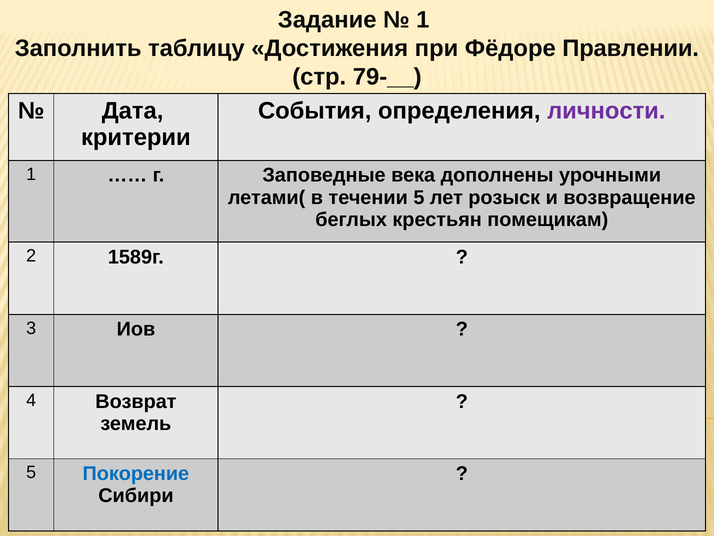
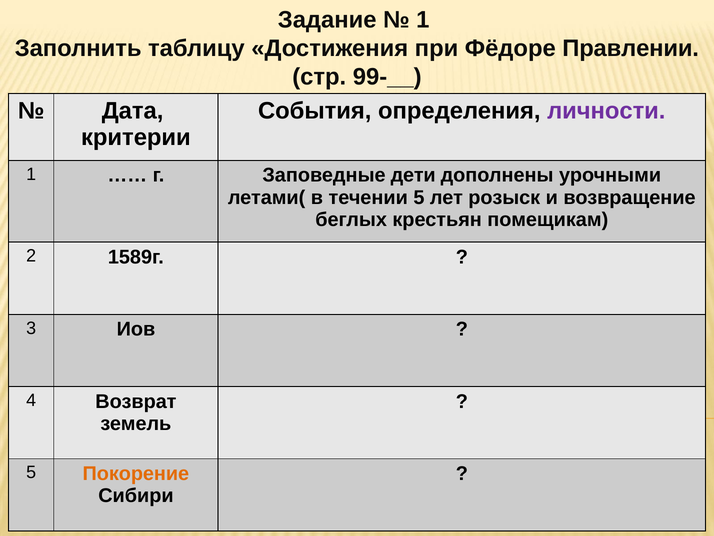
79-__: 79-__ -> 99-__
века: века -> дети
Покорение colour: blue -> orange
